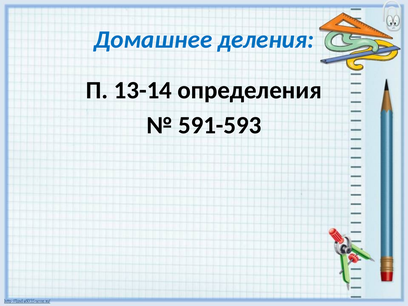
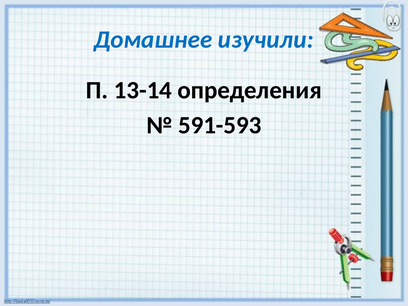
деления: деления -> изучили
